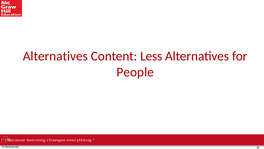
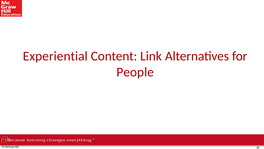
Alternatives at (55, 56): Alternatives -> Experiential
Less: Less -> Link
